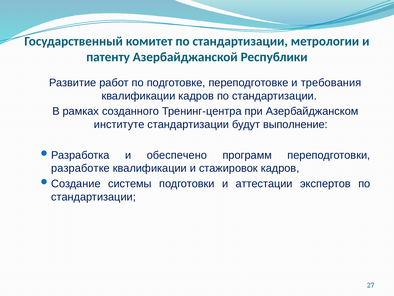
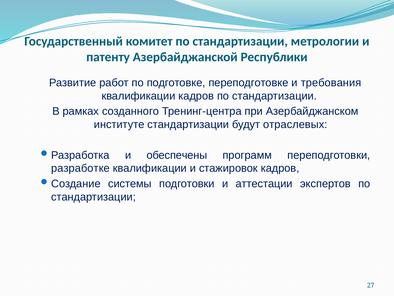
выполнение: выполнение -> отраслевых
обеспечено: обеспечено -> обеспечены
